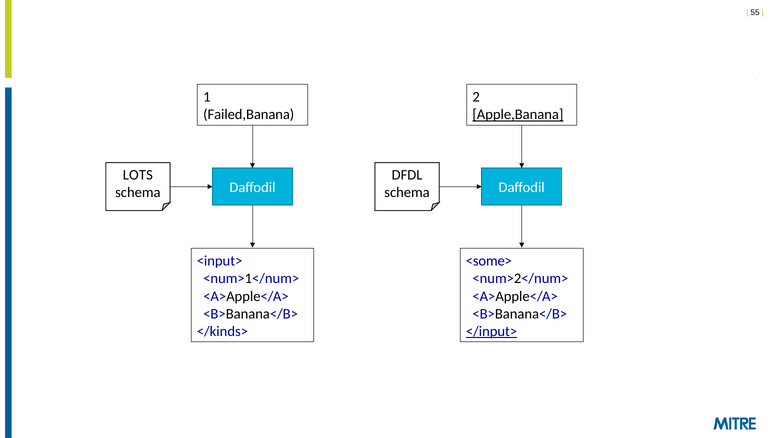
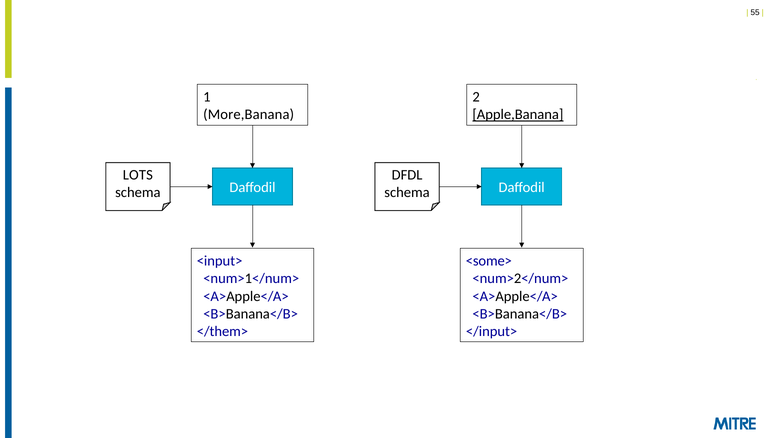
Failed,Banana: Failed,Banana -> More,Banana
</kinds>: </kinds> -> </them>
</input> underline: present -> none
